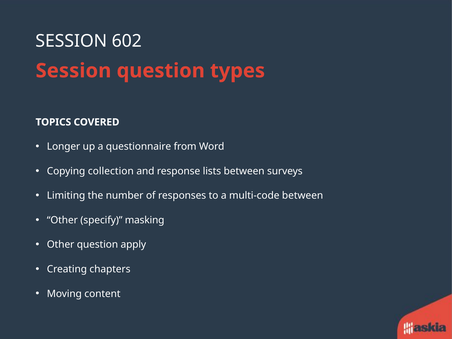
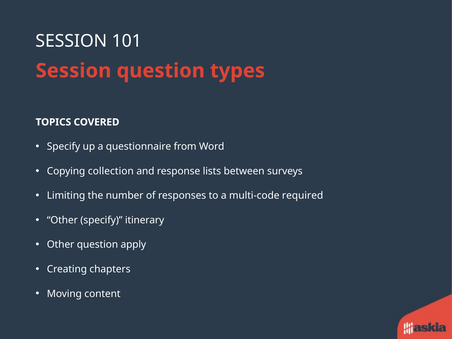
602: 602 -> 101
Longer at (64, 147): Longer -> Specify
multi-code between: between -> required
masking: masking -> itinerary
